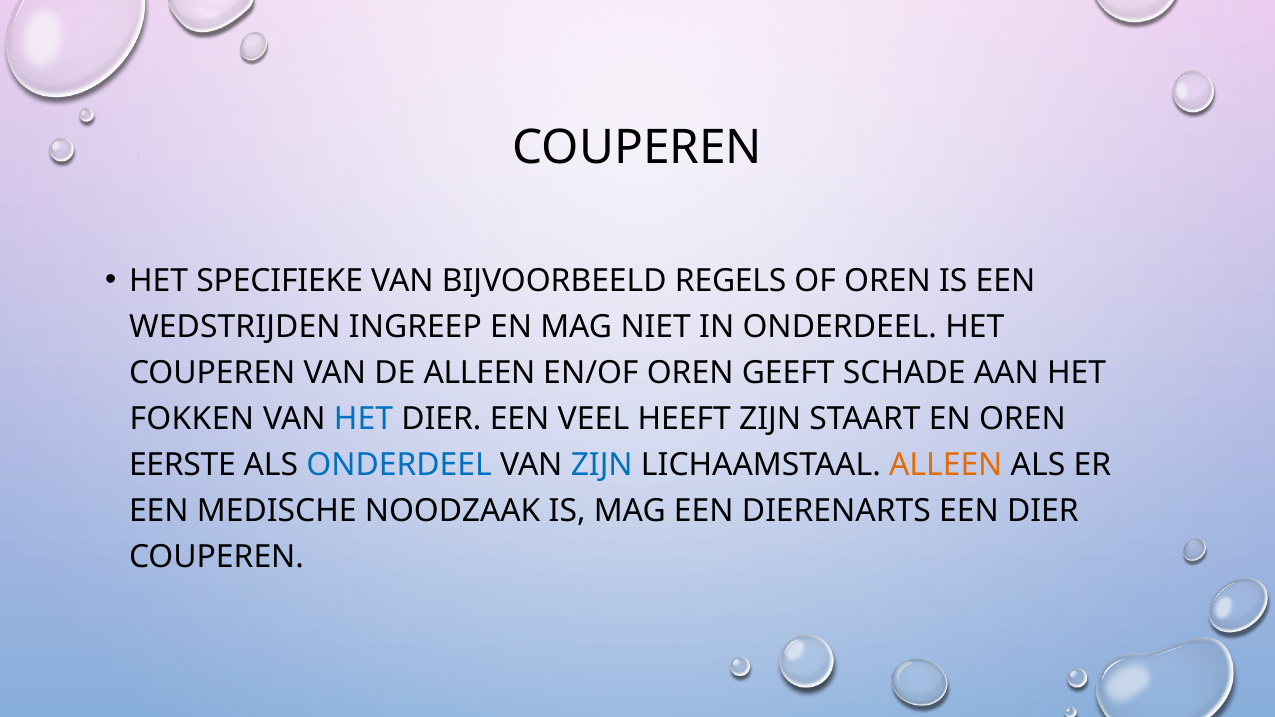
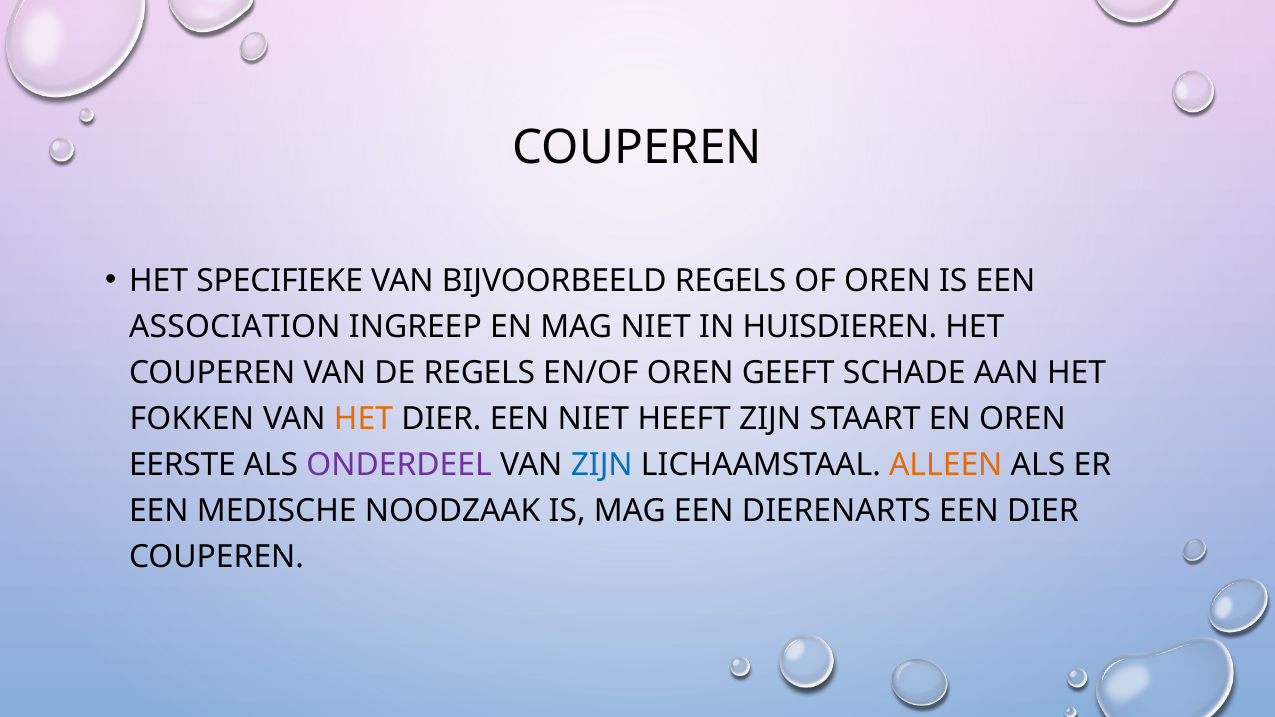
WEDSTRIJDEN: WEDSTRIJDEN -> ASSOCIATION
IN ONDERDEEL: ONDERDEEL -> HUISDIEREN
DE ALLEEN: ALLEEN -> REGELS
HET at (364, 419) colour: blue -> orange
EEN VEEL: VEEL -> NIET
ONDERDEEL at (399, 465) colour: blue -> purple
